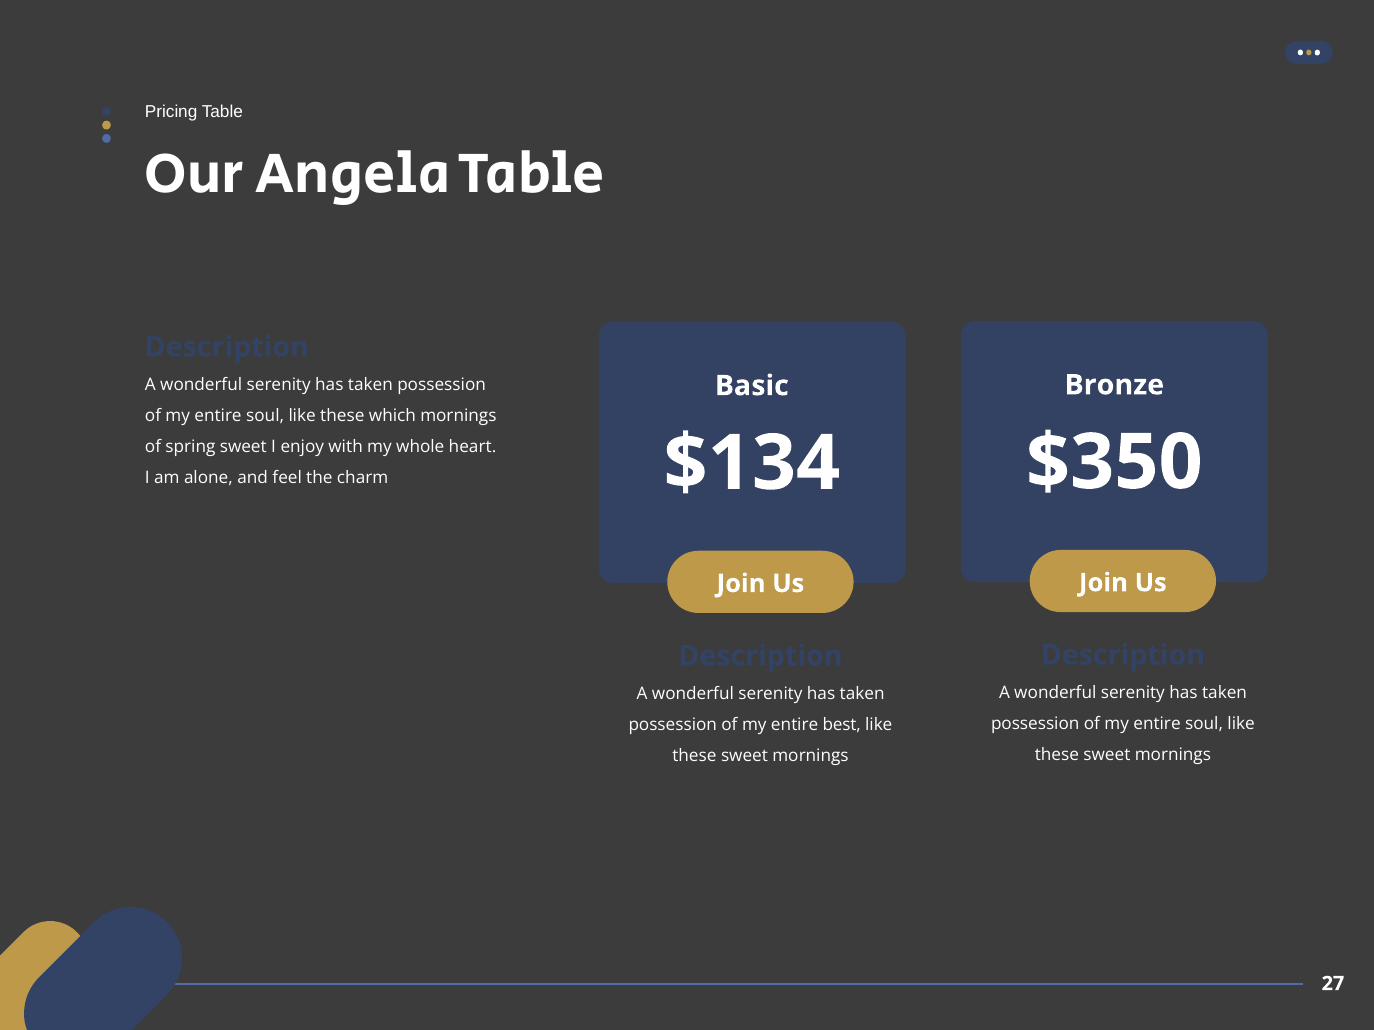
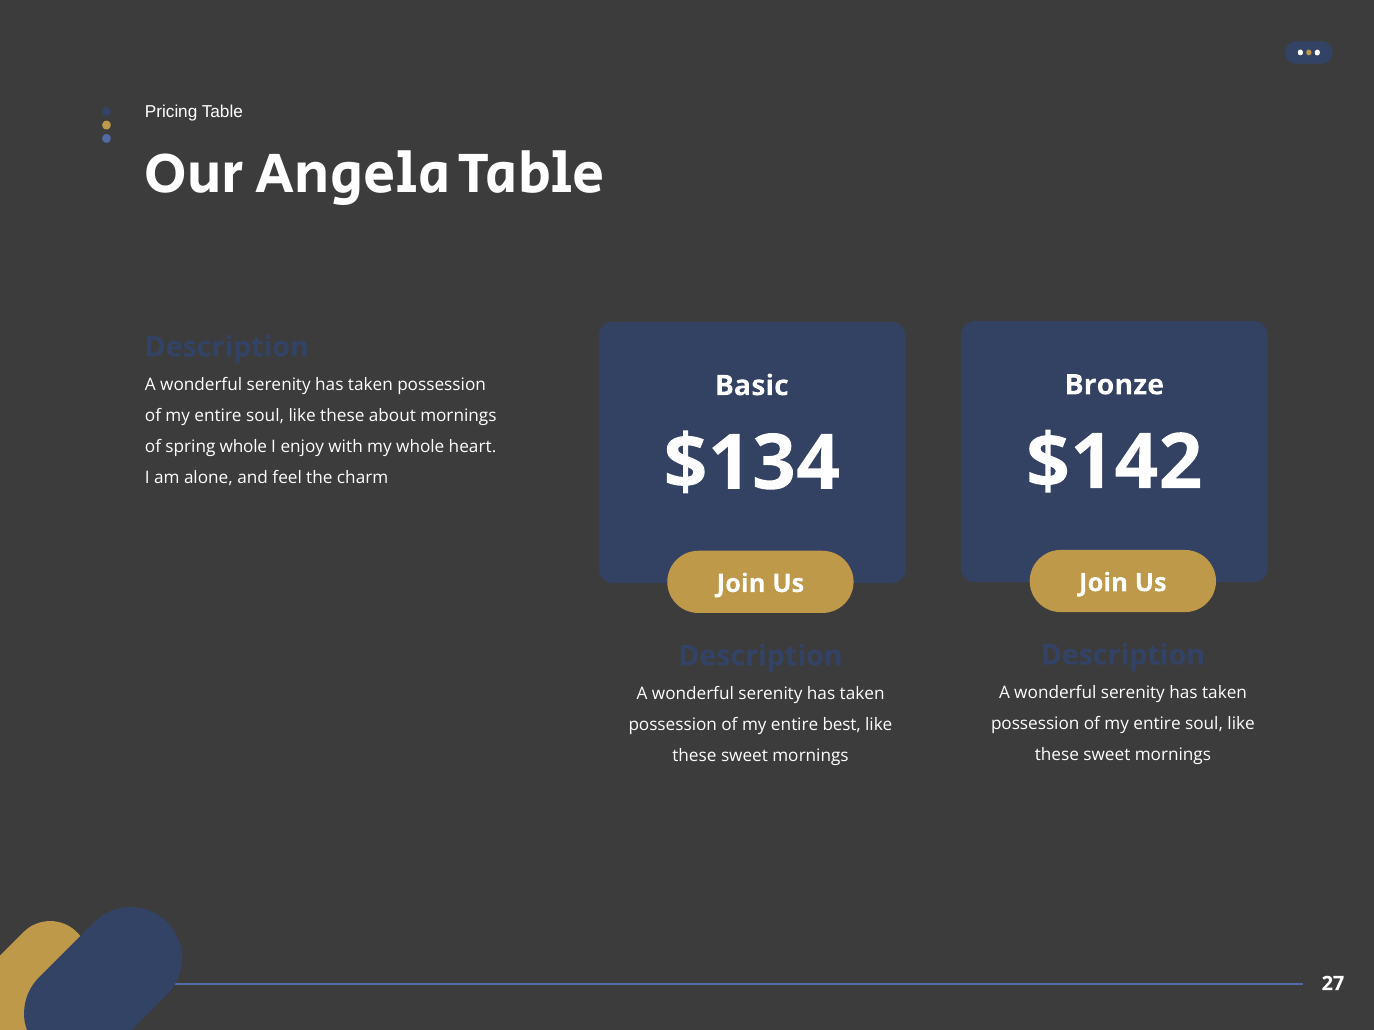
which: which -> about
$350: $350 -> $142
spring sweet: sweet -> whole
